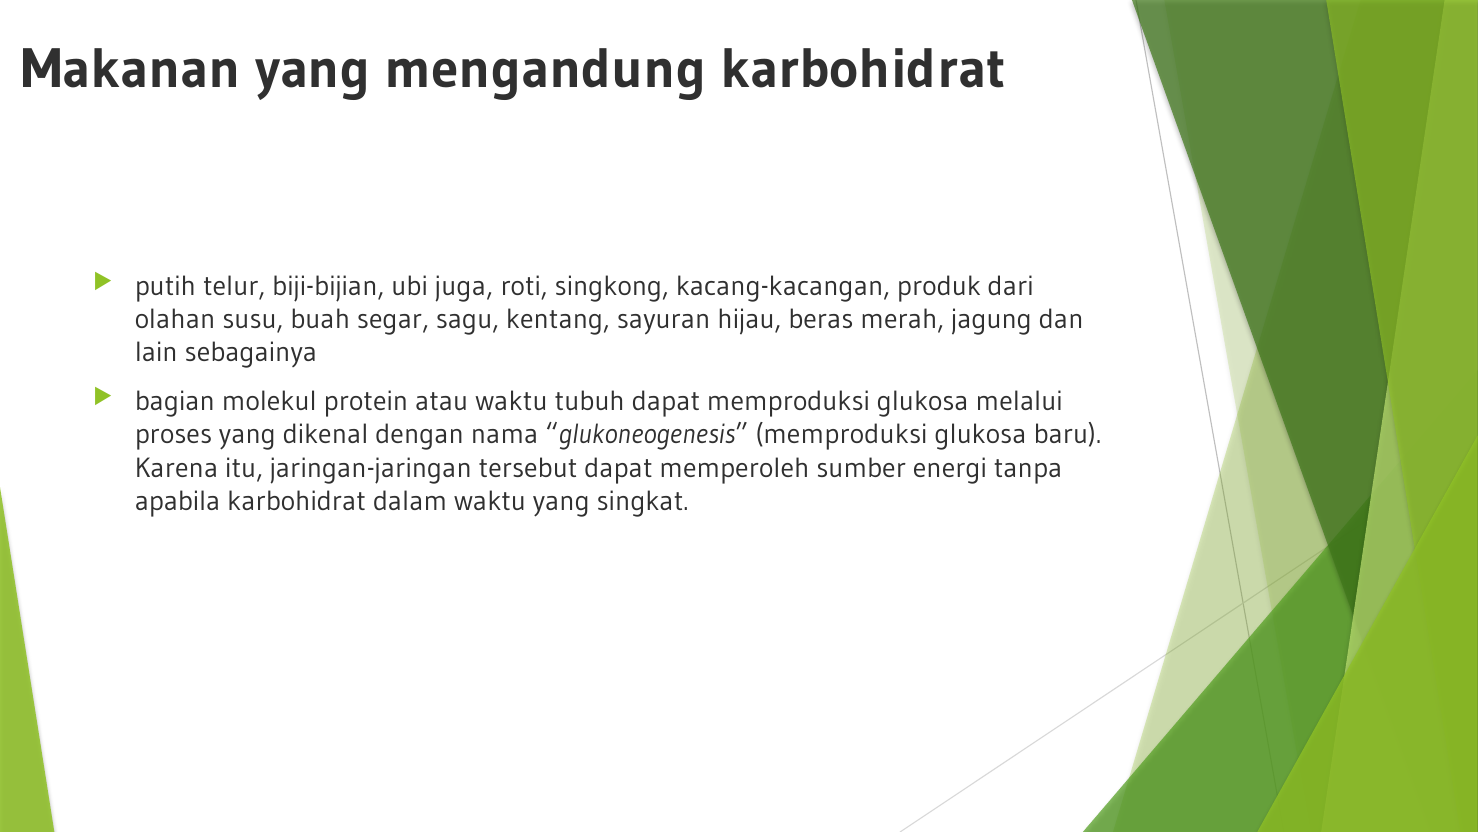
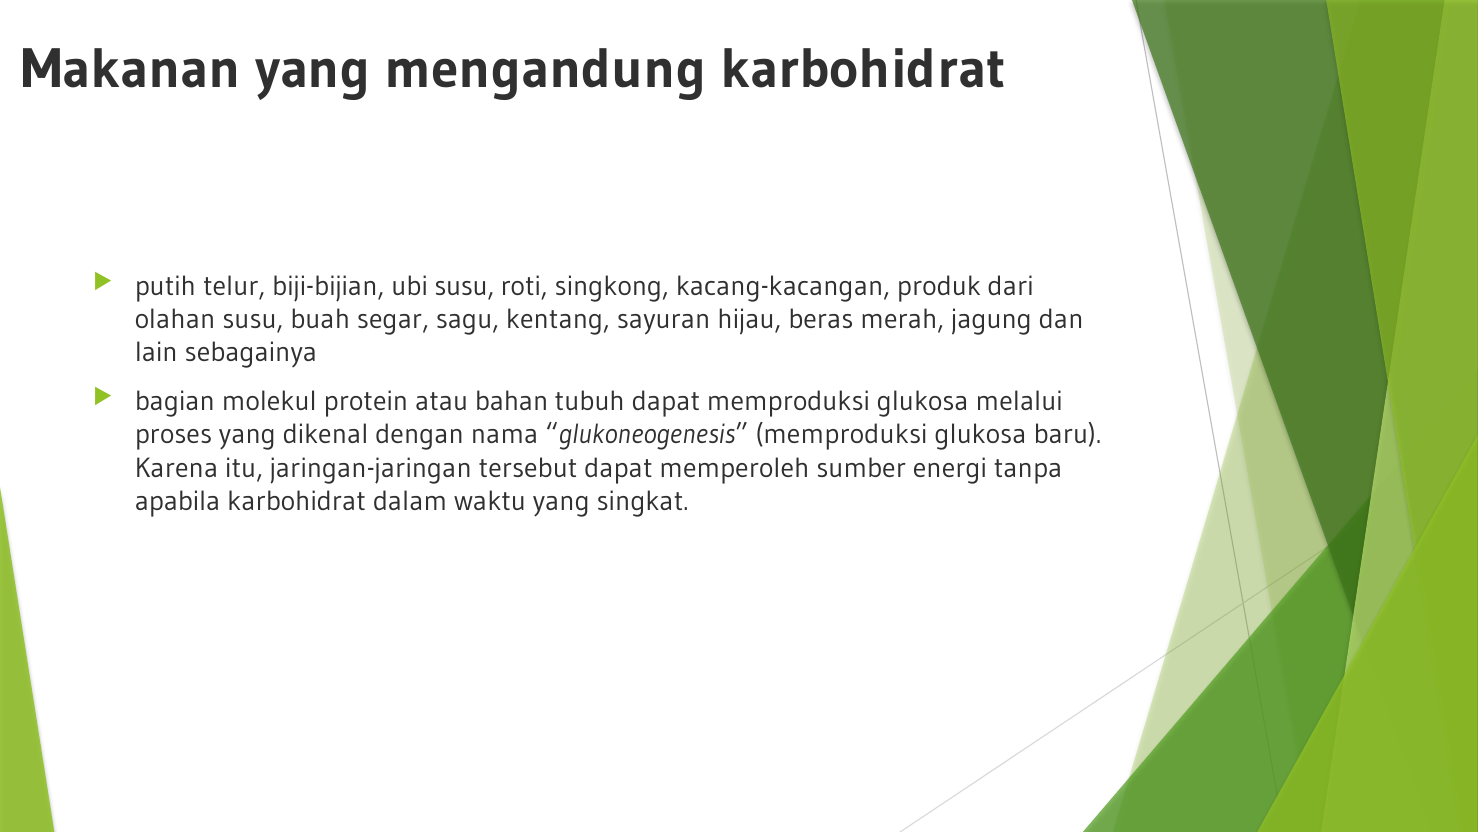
ubi juga: juga -> susu
atau waktu: waktu -> bahan
